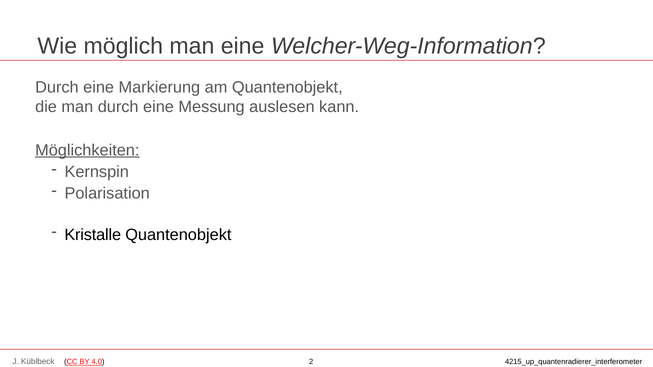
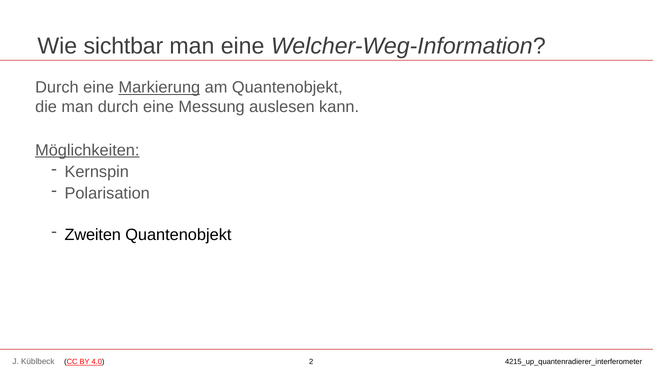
möglich: möglich -> sichtbar
Markierung underline: none -> present
Kristalle: Kristalle -> Zweiten
